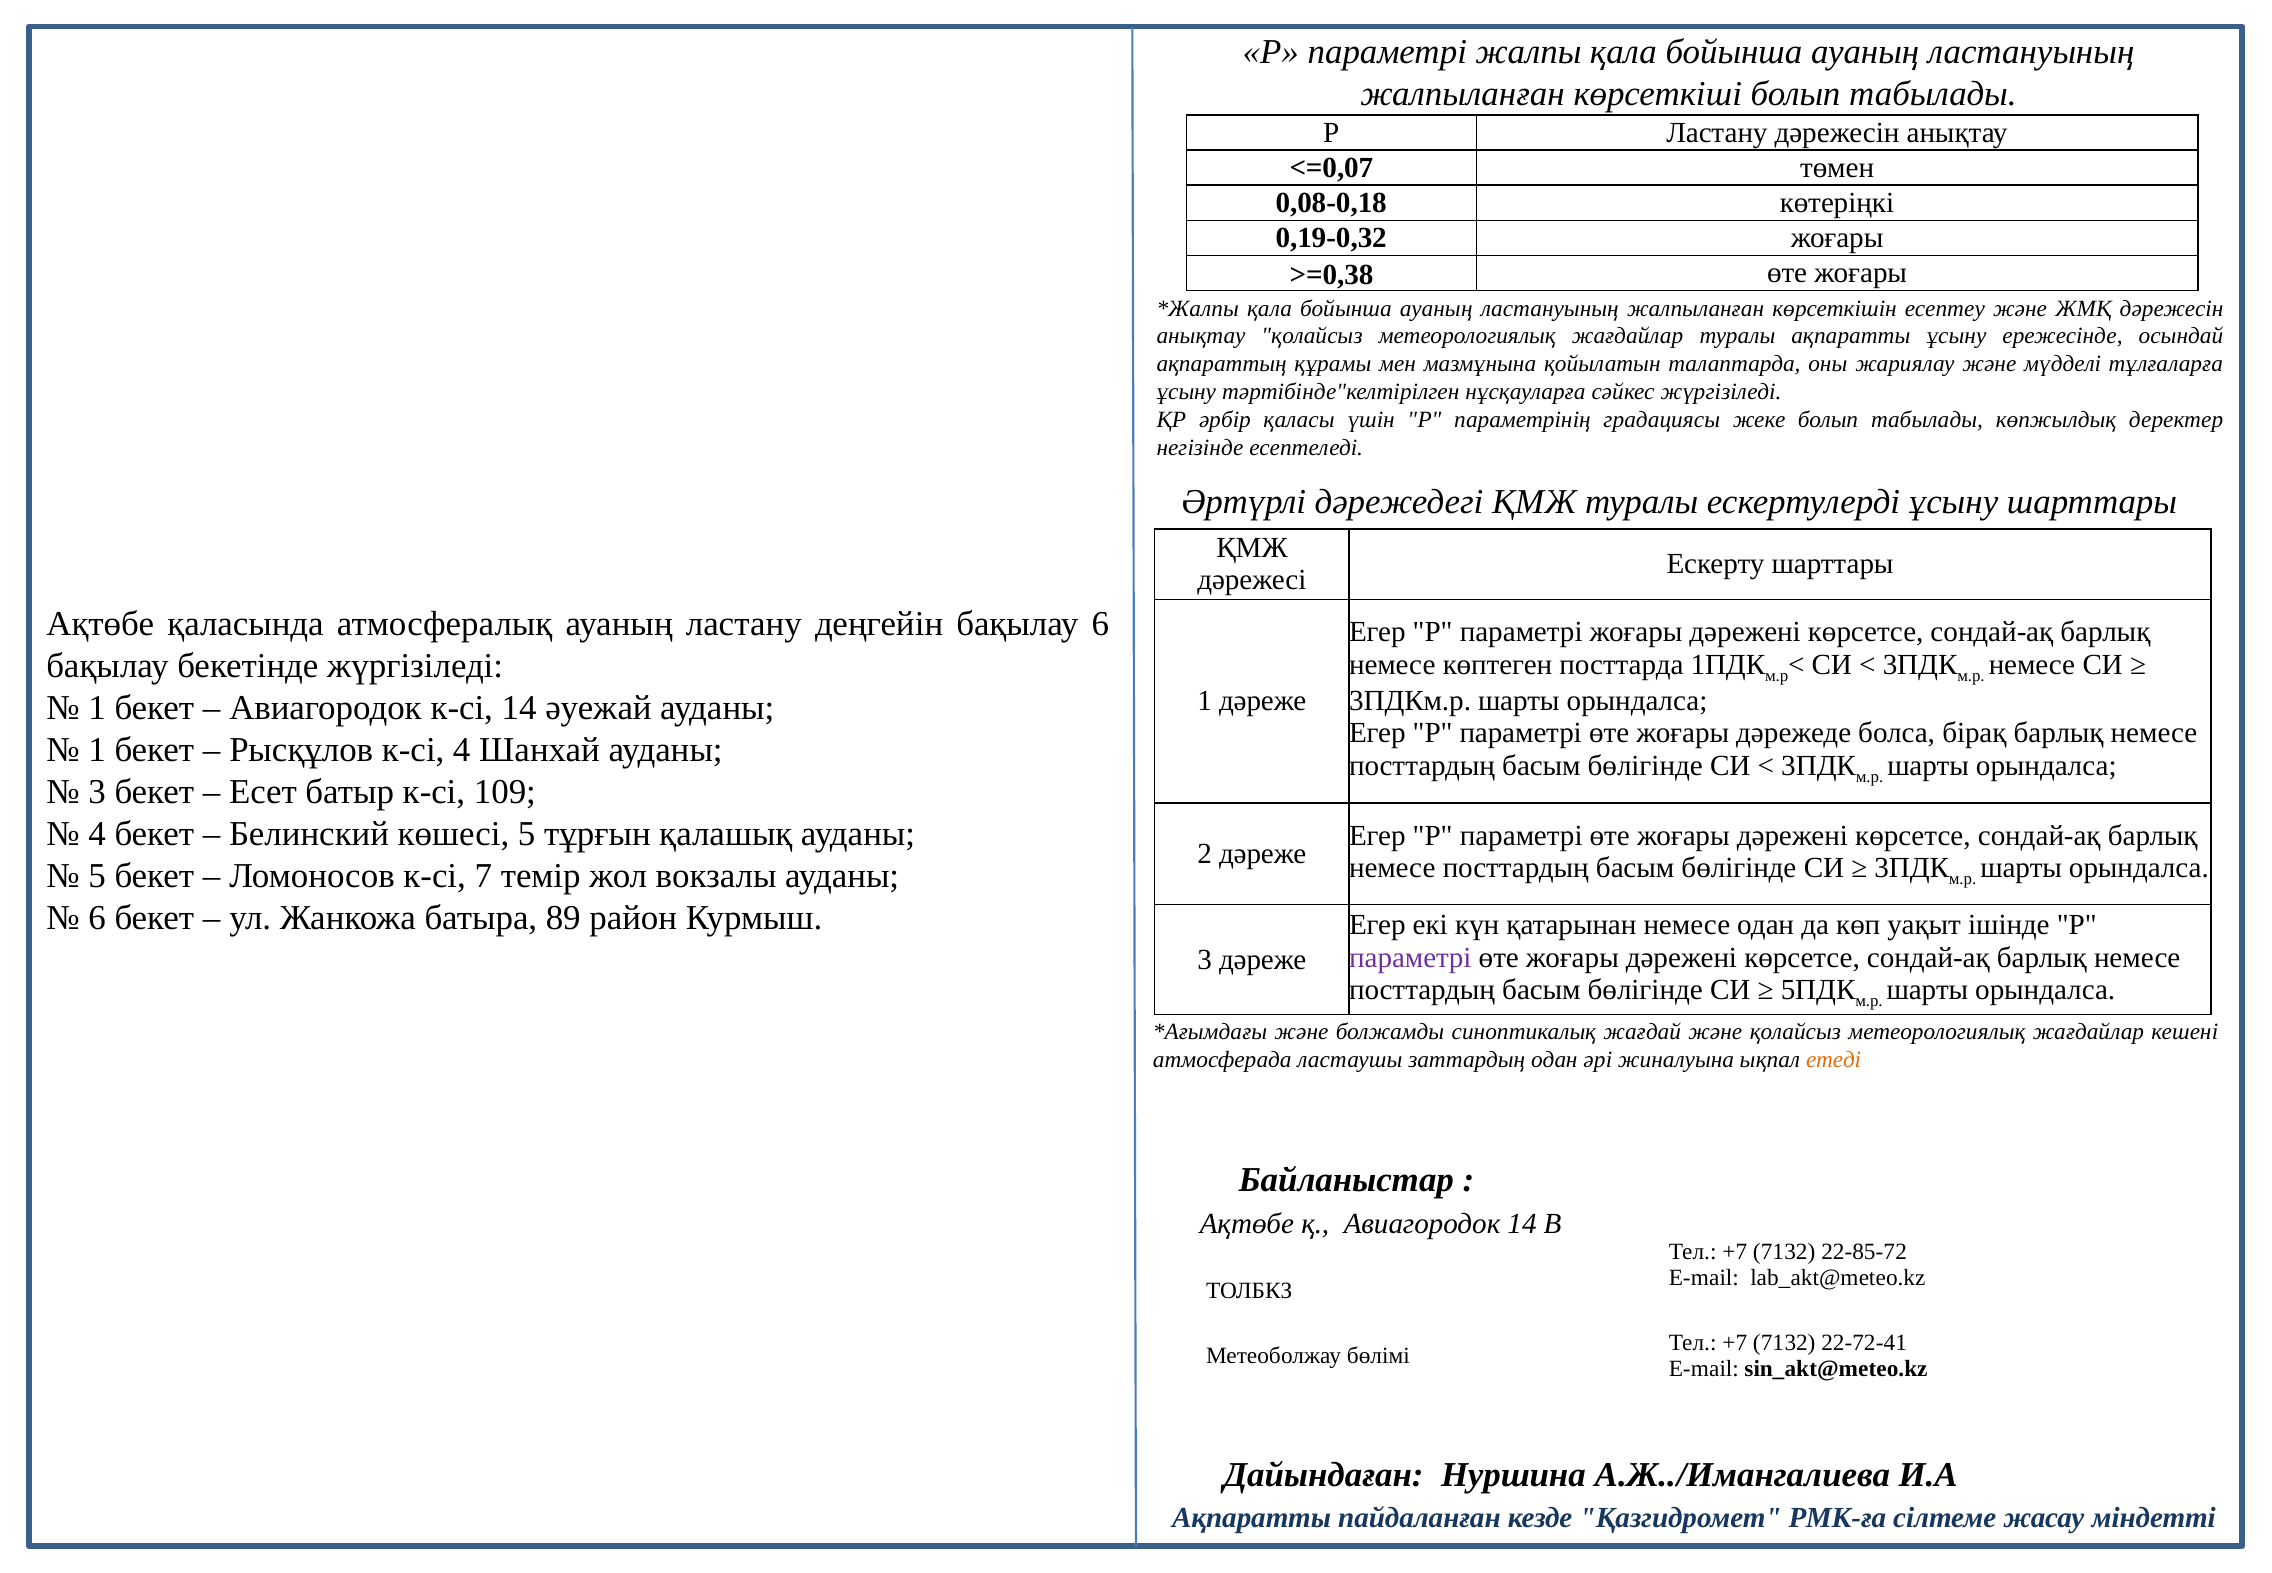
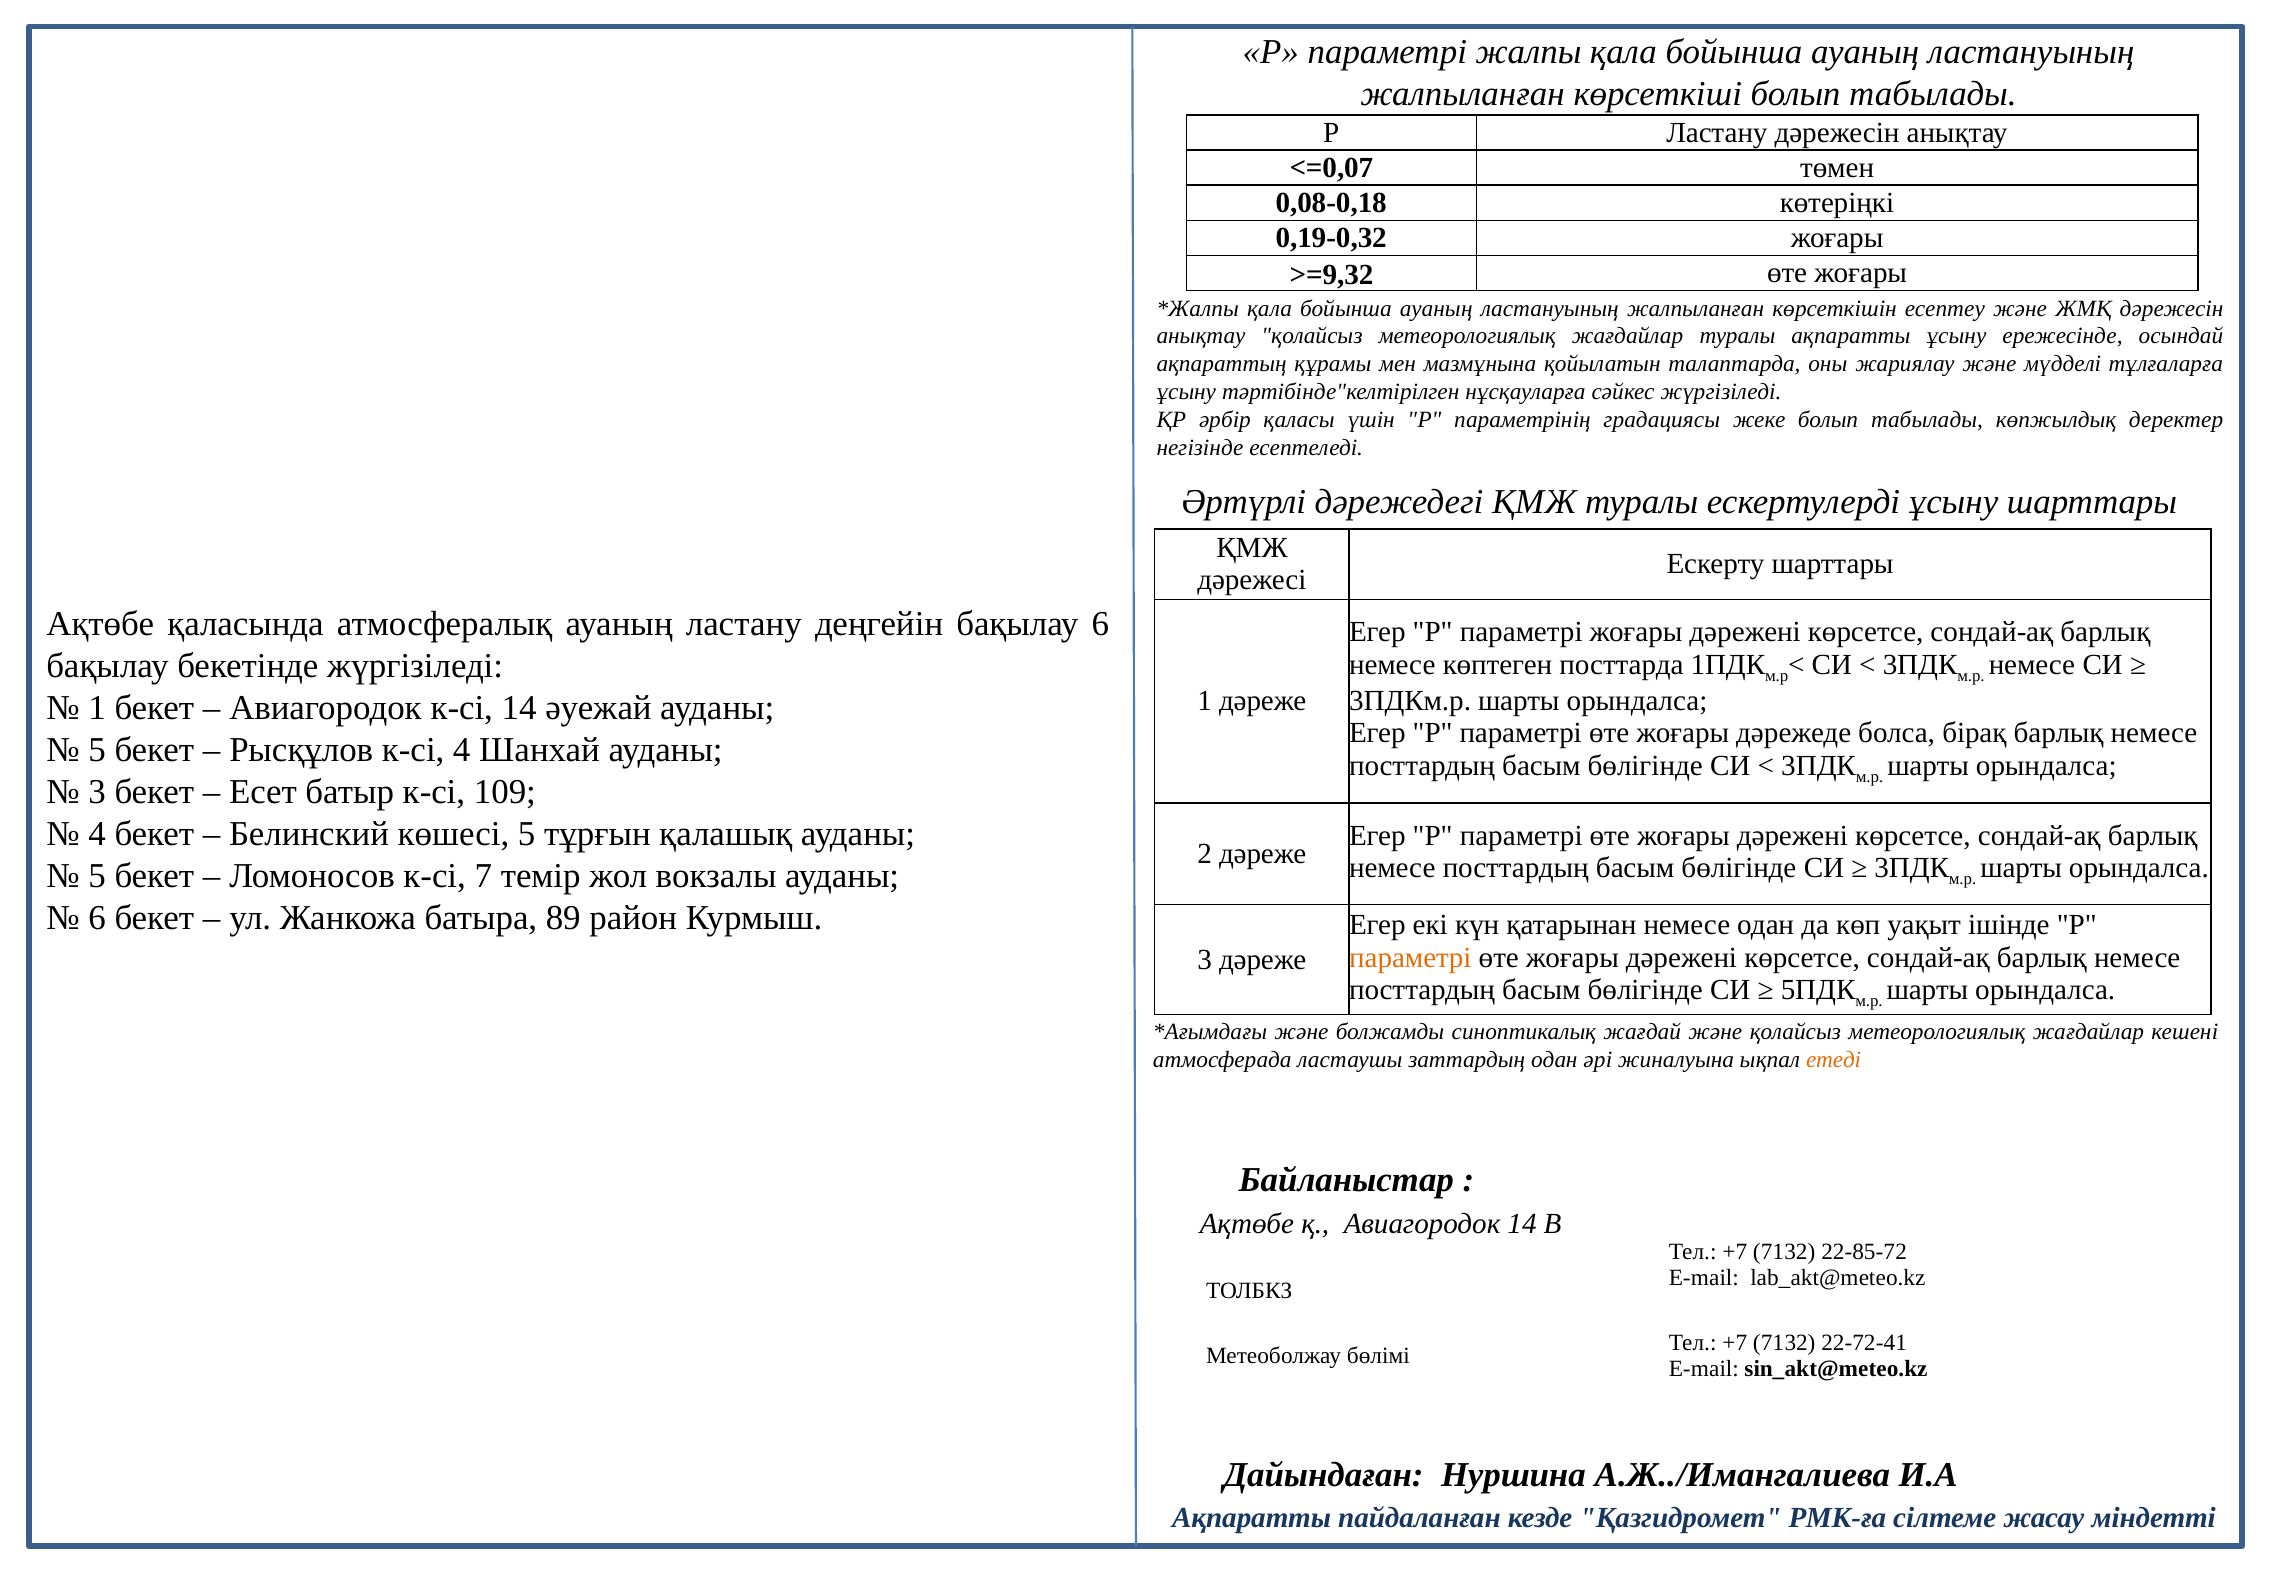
>=0,38: >=0,38 -> >=9,32
1 at (97, 750): 1 -> 5
параметрі at (1410, 957) colour: purple -> orange
